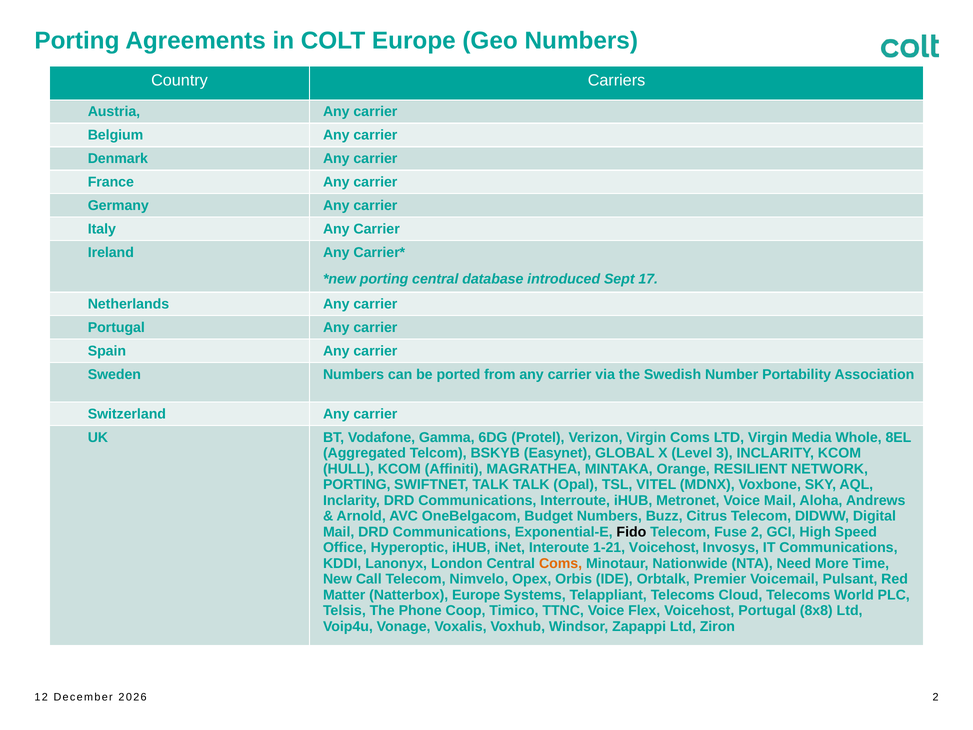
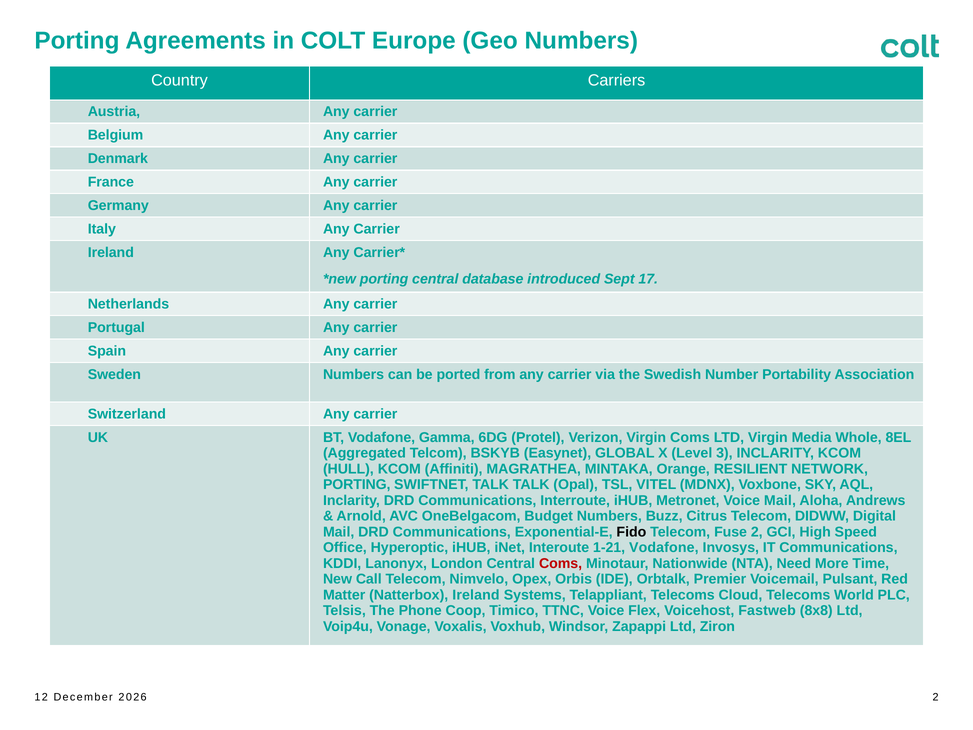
1-21 Voicehost: Voicehost -> Vodafone
Coms at (561, 563) colour: orange -> red
Natterbox Europe: Europe -> Ireland
Voicehost Portugal: Portugal -> Fastweb
